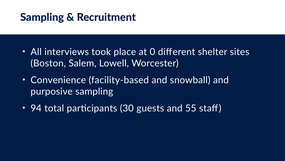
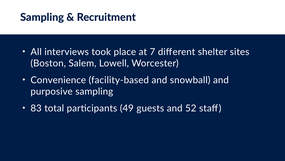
0: 0 -> 7
94: 94 -> 83
30: 30 -> 49
55: 55 -> 52
